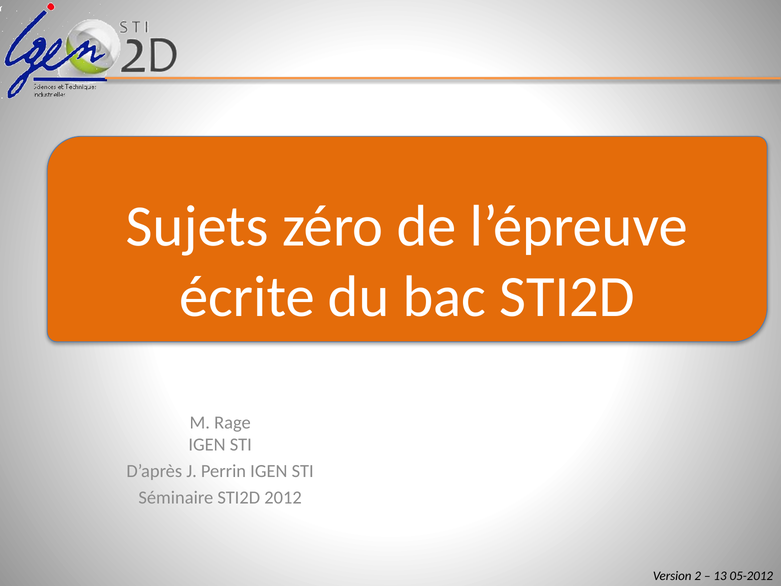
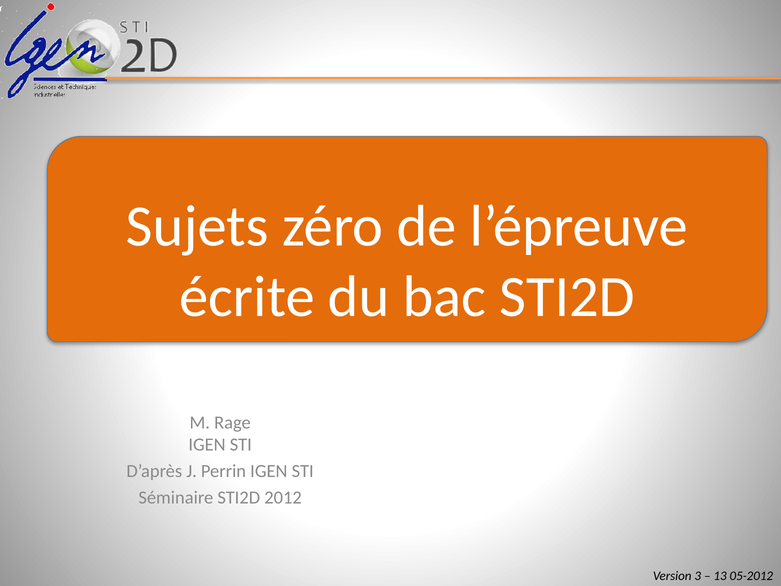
2: 2 -> 3
